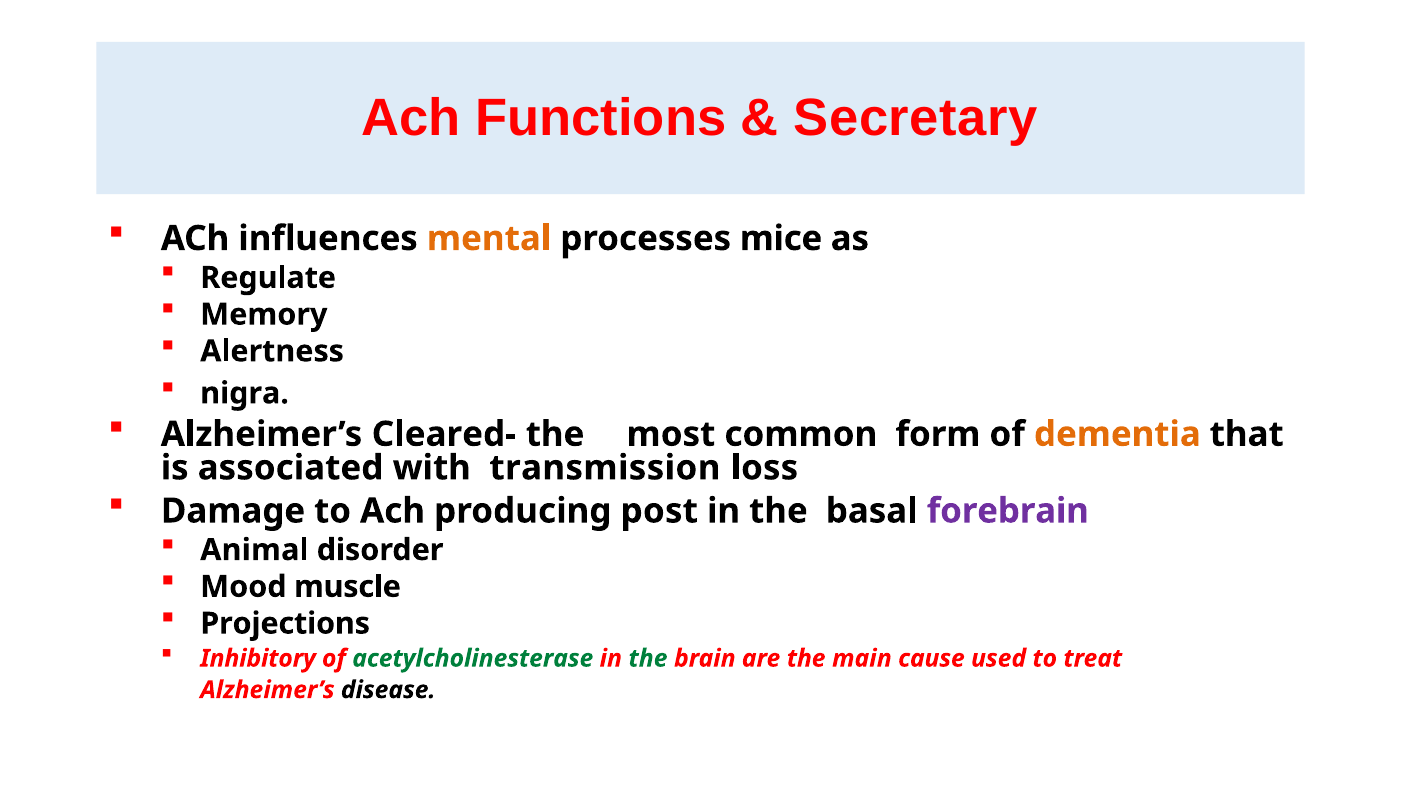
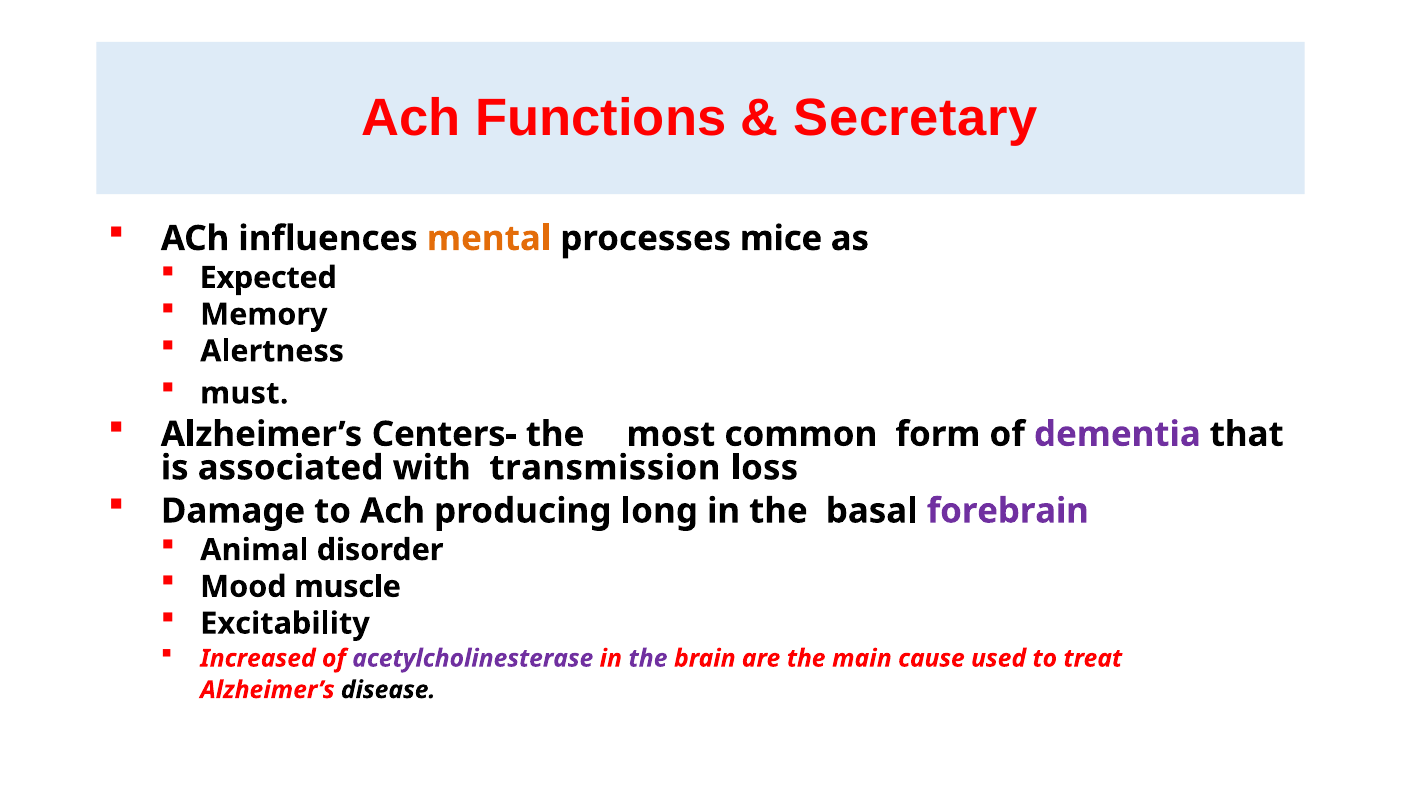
Regulate: Regulate -> Expected
nigra: nigra -> must
Cleared-: Cleared- -> Centers-
dementia colour: orange -> purple
post: post -> long
Projections: Projections -> Excitability
Inhibitory: Inhibitory -> Increased
acetylcholinesterase colour: green -> purple
the at (648, 658) colour: green -> purple
